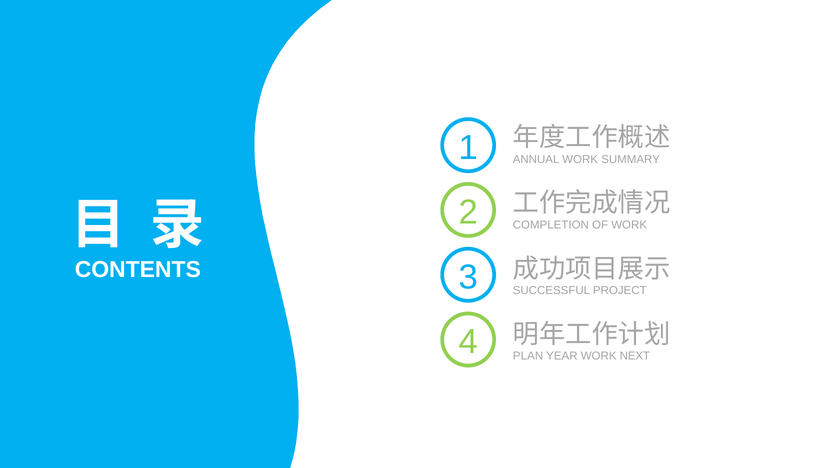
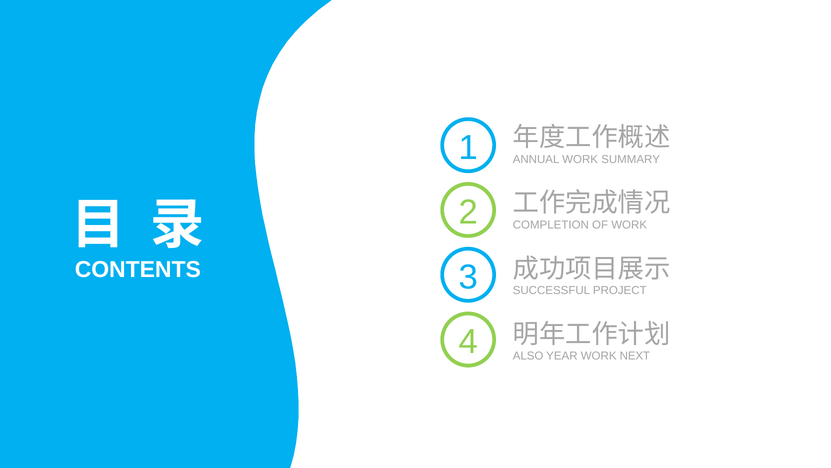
PLAN: PLAN -> ALSO
